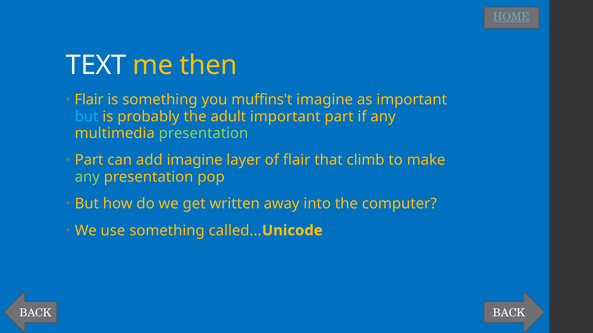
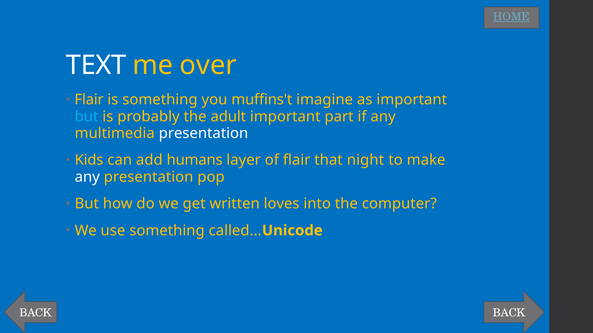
then: then -> over
presentation at (203, 134) colour: light green -> white
Part at (89, 160): Part -> Kids
add imagine: imagine -> humans
climb: climb -> night
any at (87, 177) colour: light green -> white
away: away -> loves
